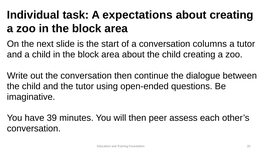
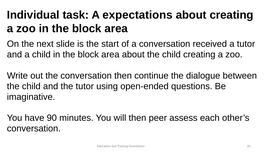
columns: columns -> received
39: 39 -> 90
